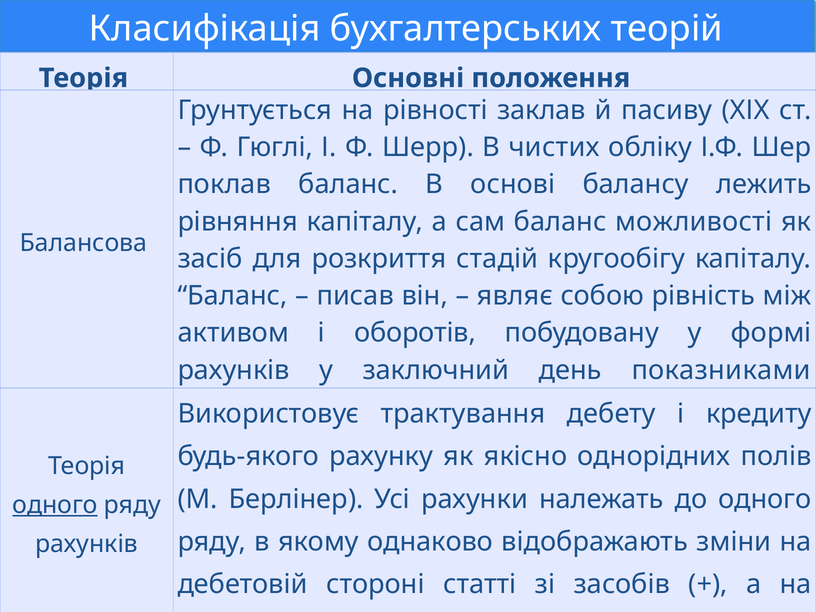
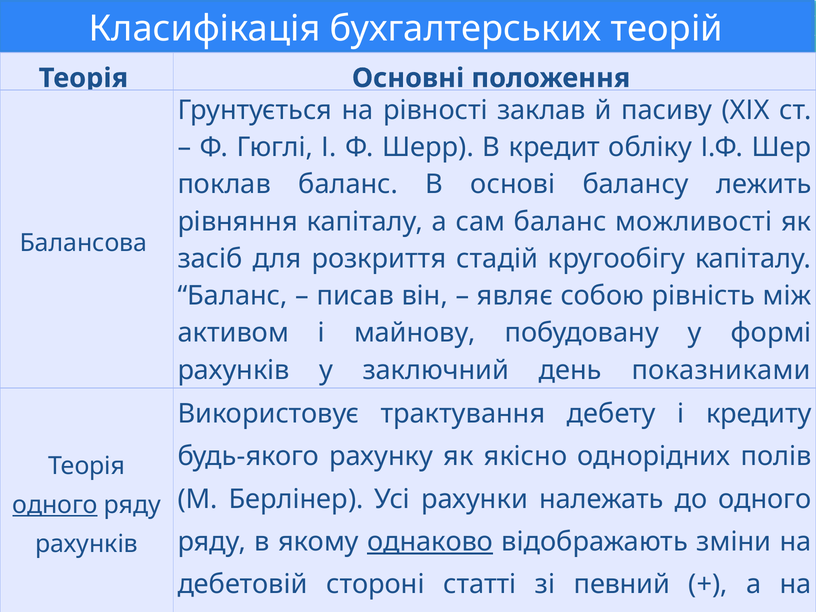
чистих: чистих -> кредит
оборотів: оборотів -> майнову
однаково underline: none -> present
засобів: засобів -> певний
